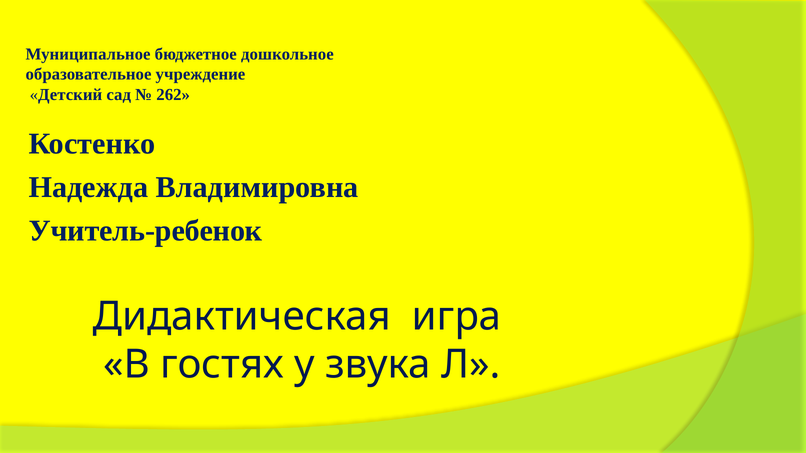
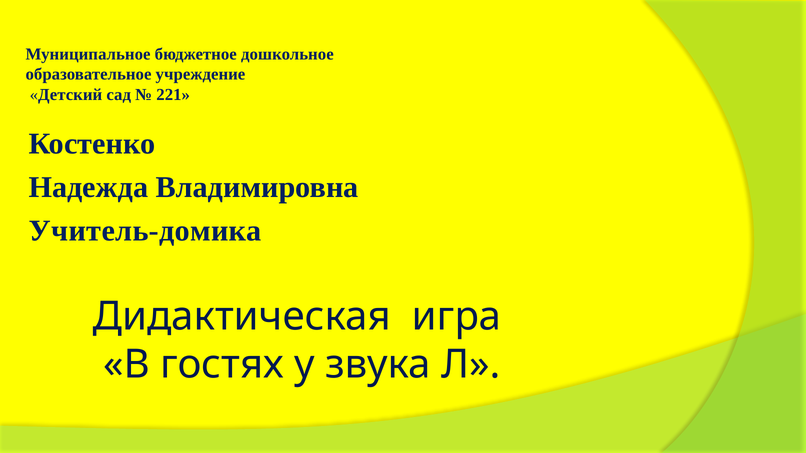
262: 262 -> 221
Учитель-ребенок: Учитель-ребенок -> Учитель-домика
